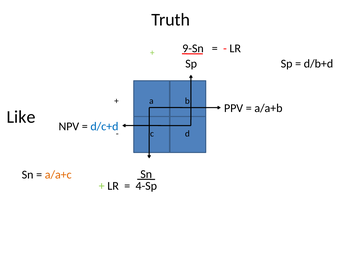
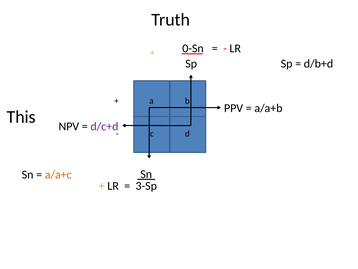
9-Sn: 9-Sn -> 0-Sn
Like: Like -> This
d/c+d colour: blue -> purple
4-Sp: 4-Sp -> 3-Sp
